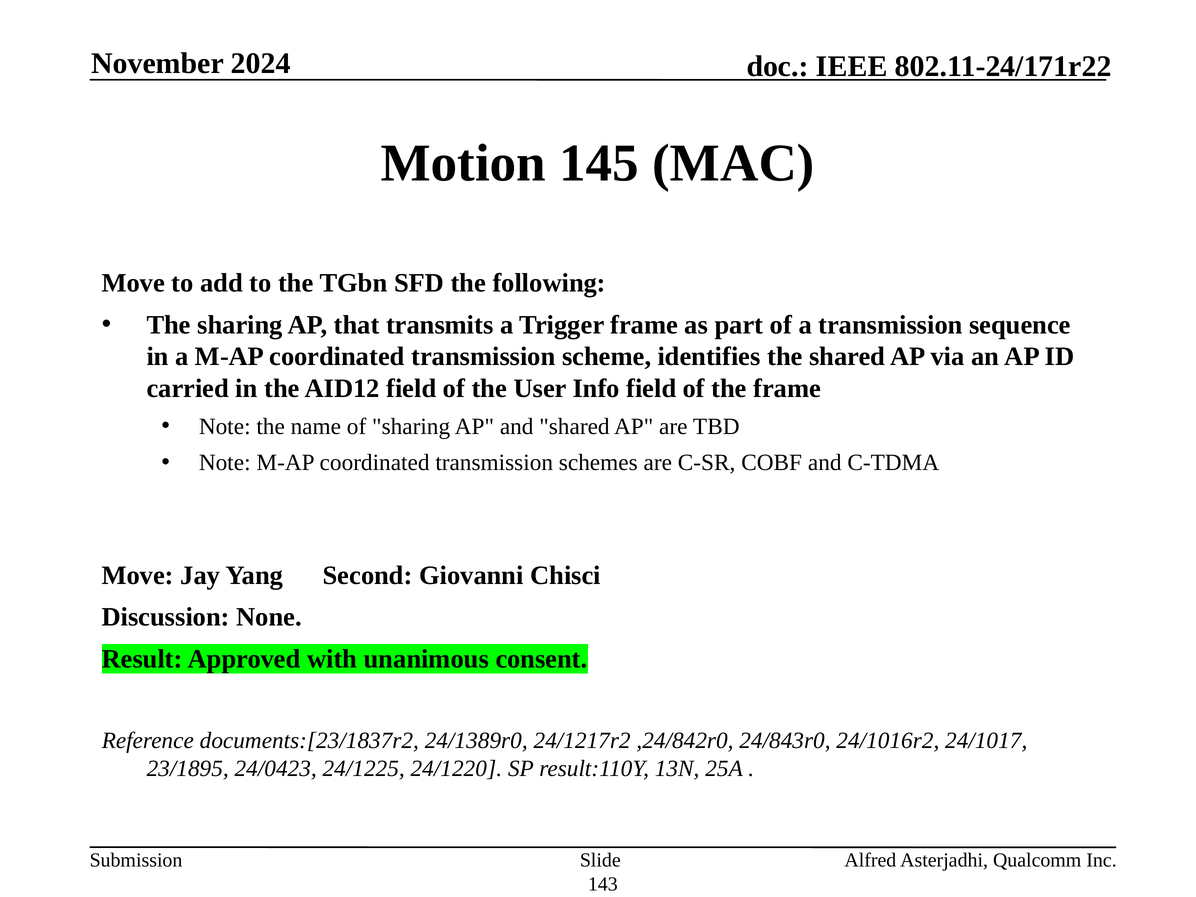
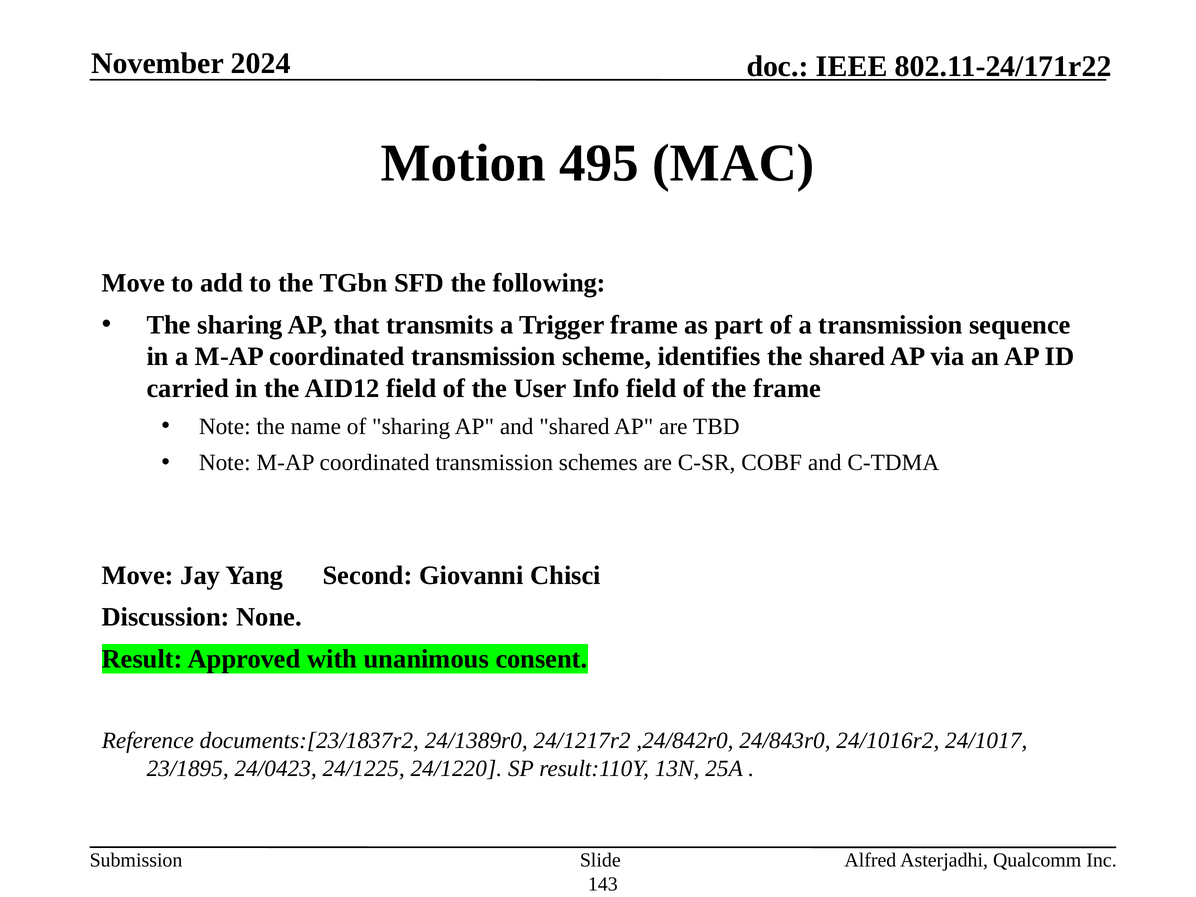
145: 145 -> 495
